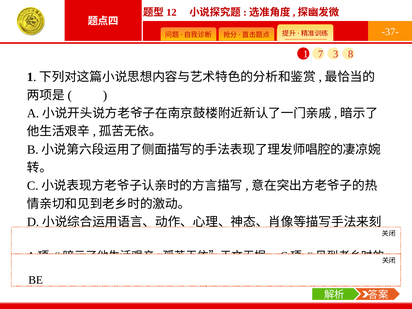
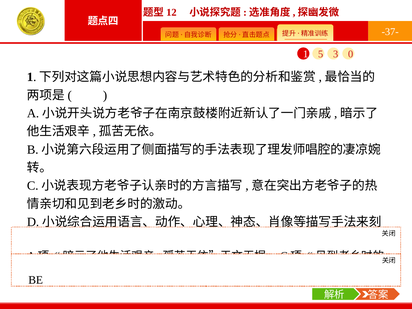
7: 7 -> 5
8: 8 -> 0
